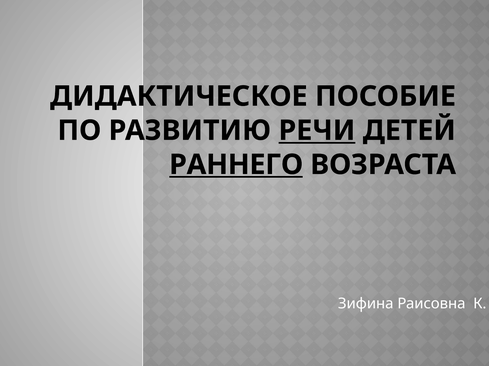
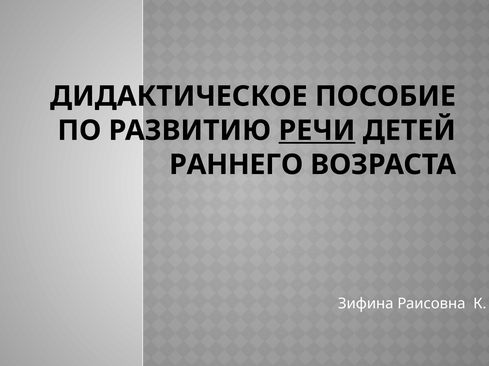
РАННЕГО underline: present -> none
